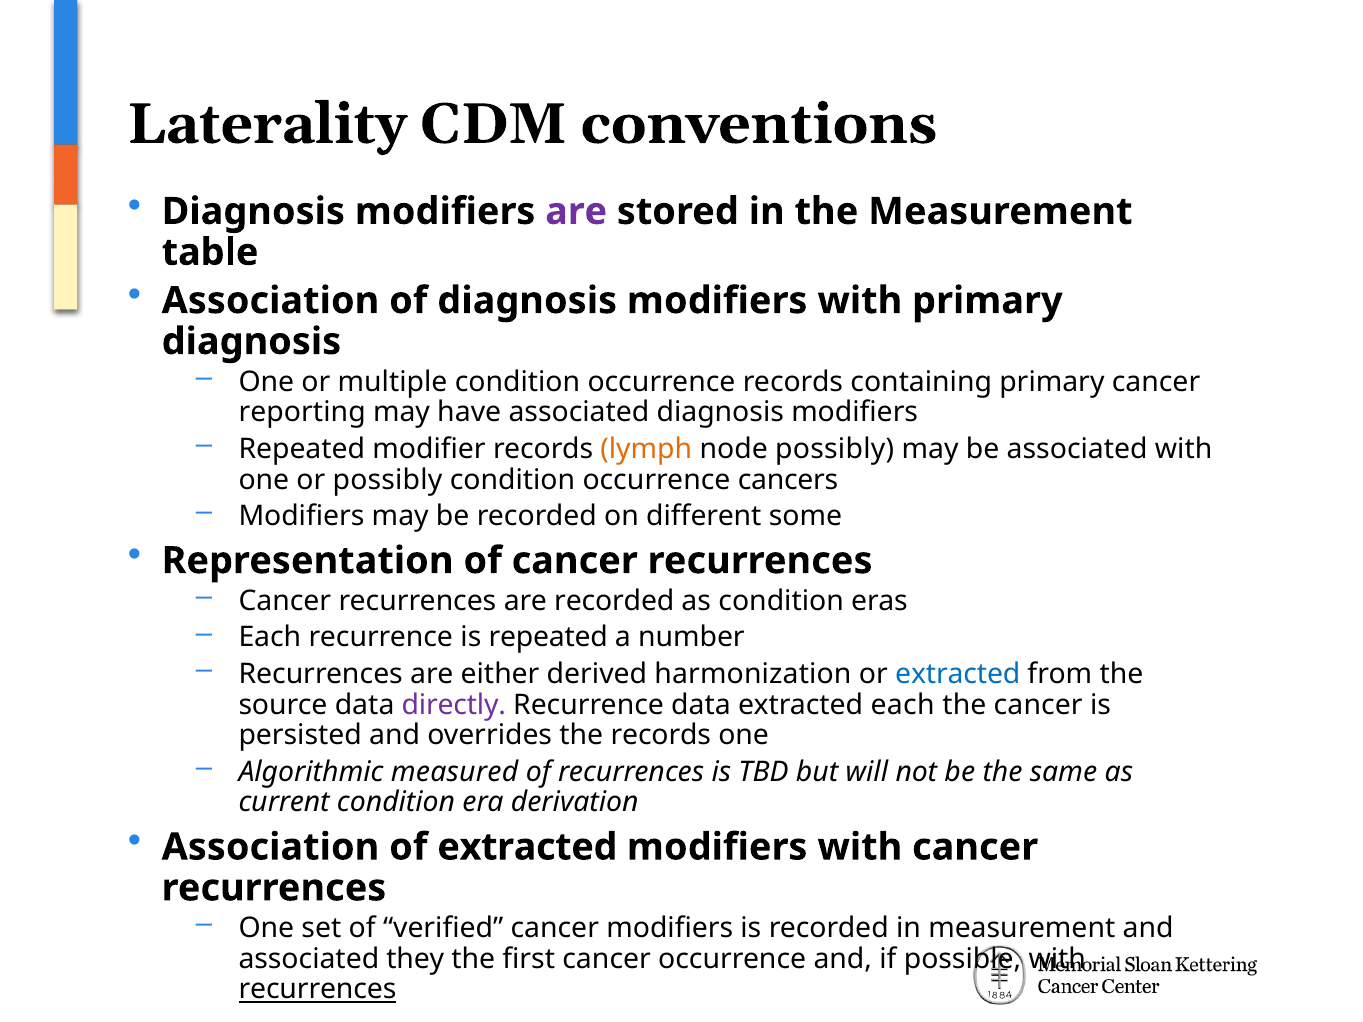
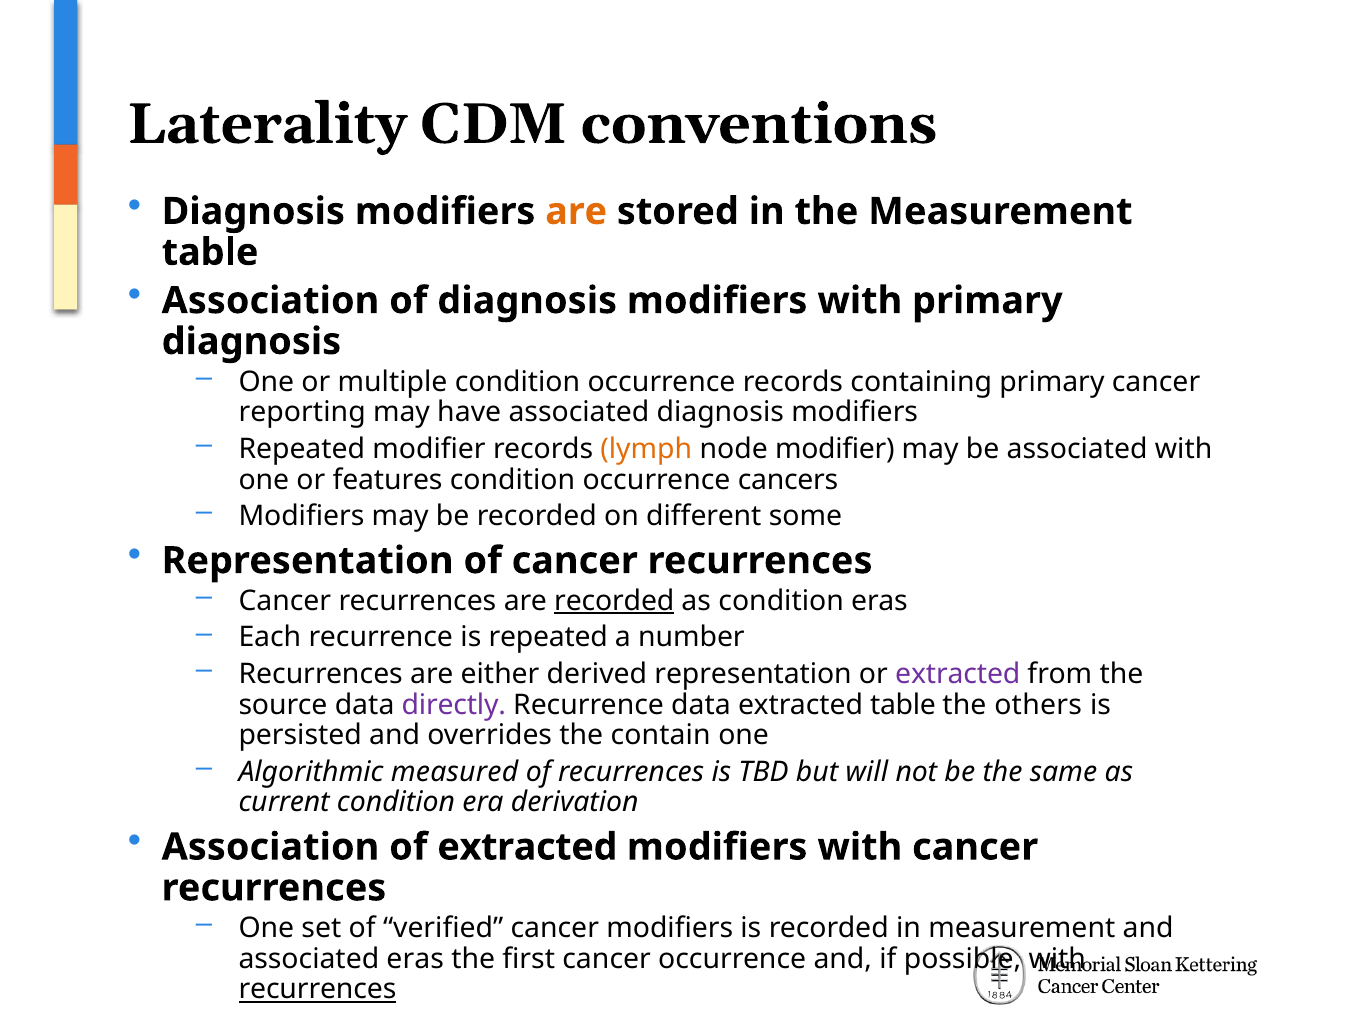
are at (576, 212) colour: purple -> orange
node possibly: possibly -> modifier
or possibly: possibly -> features
recorded at (614, 601) underline: none -> present
derived harmonization: harmonization -> representation
extracted at (958, 674) colour: blue -> purple
extracted each: each -> table
the cancer: cancer -> others
the records: records -> contain
associated they: they -> eras
